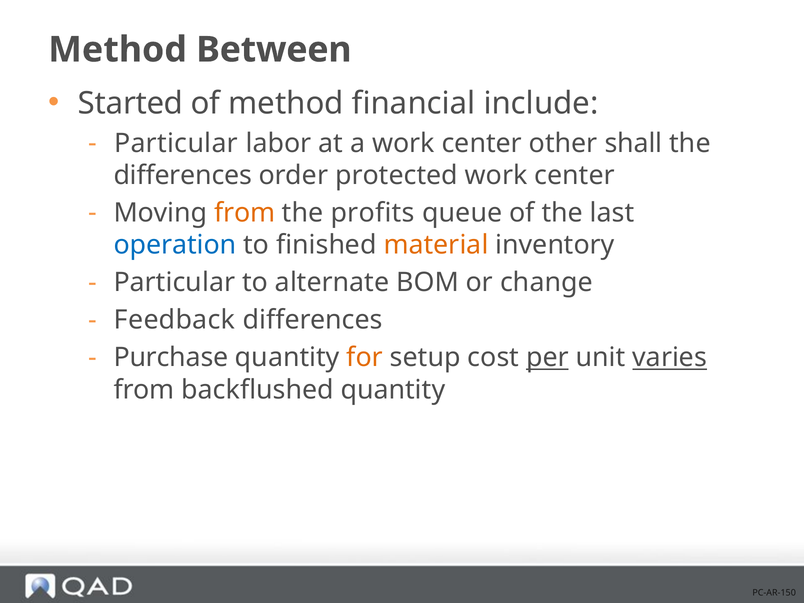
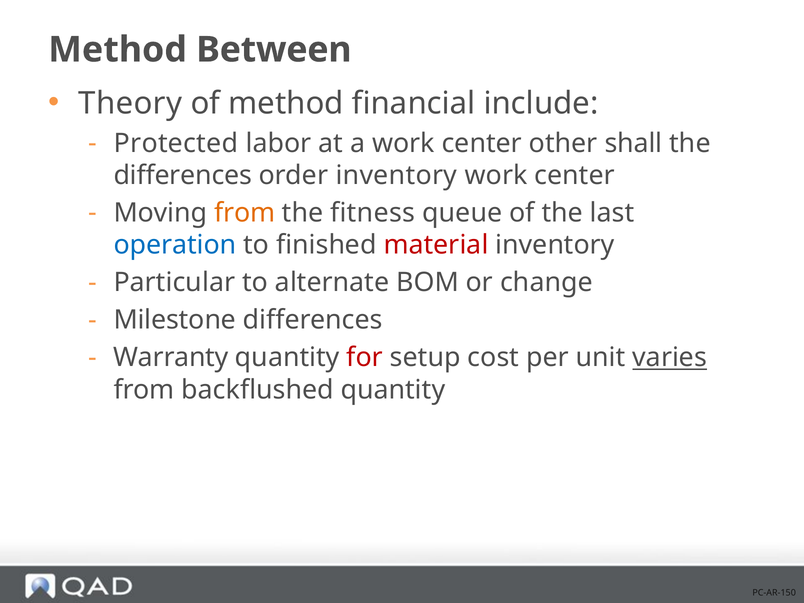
Started: Started -> Theory
Particular at (176, 143): Particular -> Protected
order protected: protected -> inventory
profits: profits -> fitness
material colour: orange -> red
Feedback: Feedback -> Milestone
Purchase: Purchase -> Warranty
for colour: orange -> red
per underline: present -> none
